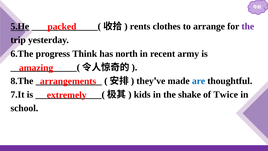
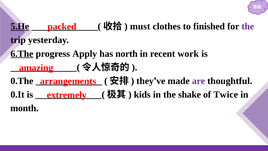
rents: rents -> must
arrange: arrange -> finished
6.The underline: none -> present
Think: Think -> Apply
army: army -> work
8.The: 8.The -> 0.The
are colour: blue -> purple
7.It: 7.It -> 0.It
school: school -> month
